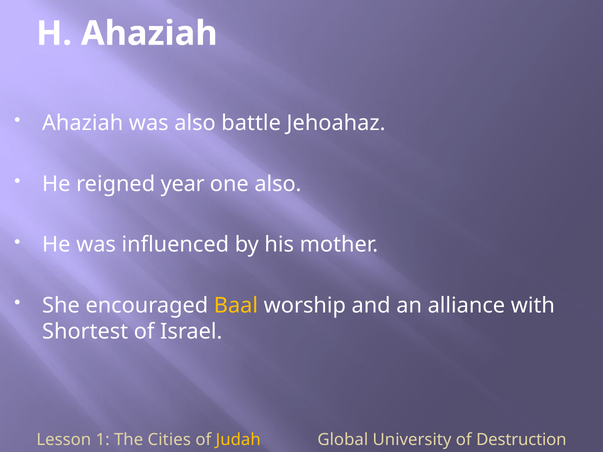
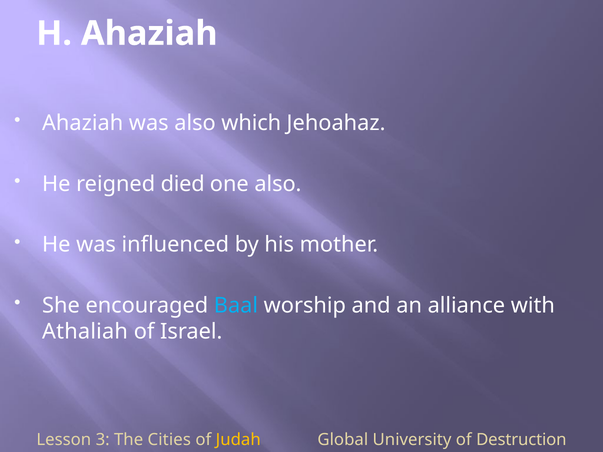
battle: battle -> which
year: year -> died
Baal colour: yellow -> light blue
Shortest: Shortest -> Athaliah
1: 1 -> 3
